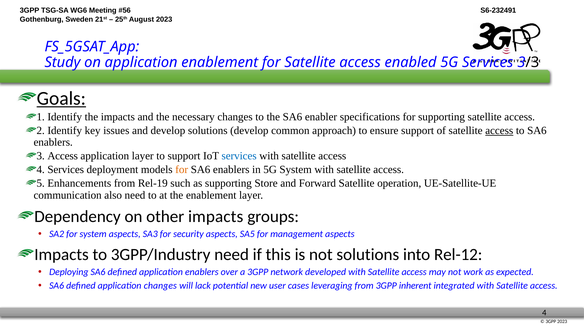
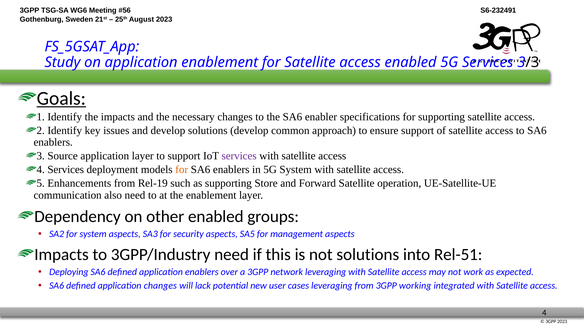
access at (499, 130) underline: present -> none
3 Access: Access -> Source
services at (239, 156) colour: blue -> purple
other impacts: impacts -> enabled
Rel-12: Rel-12 -> Rel-51
network developed: developed -> leveraging
inherent: inherent -> working
